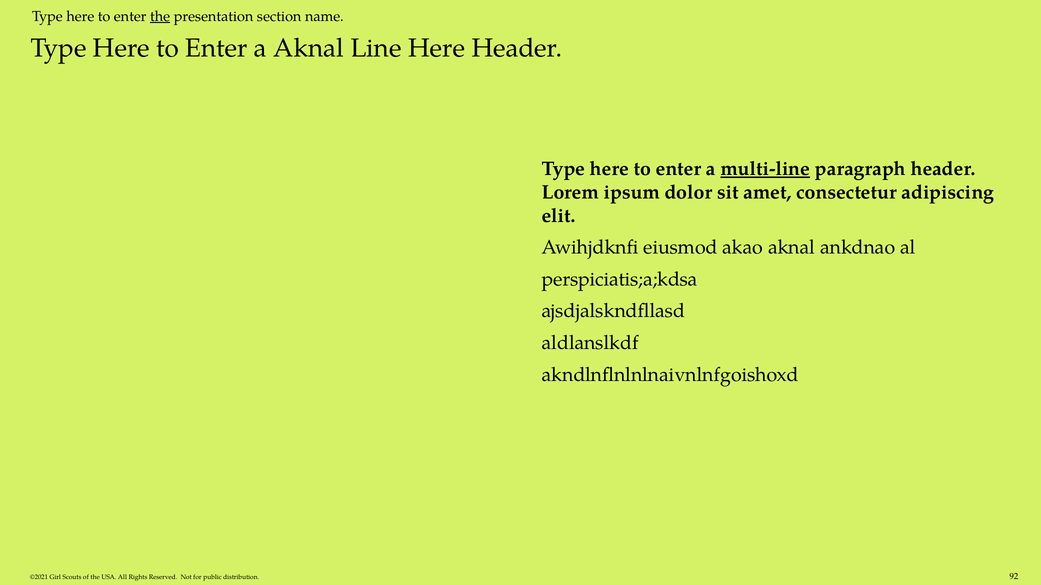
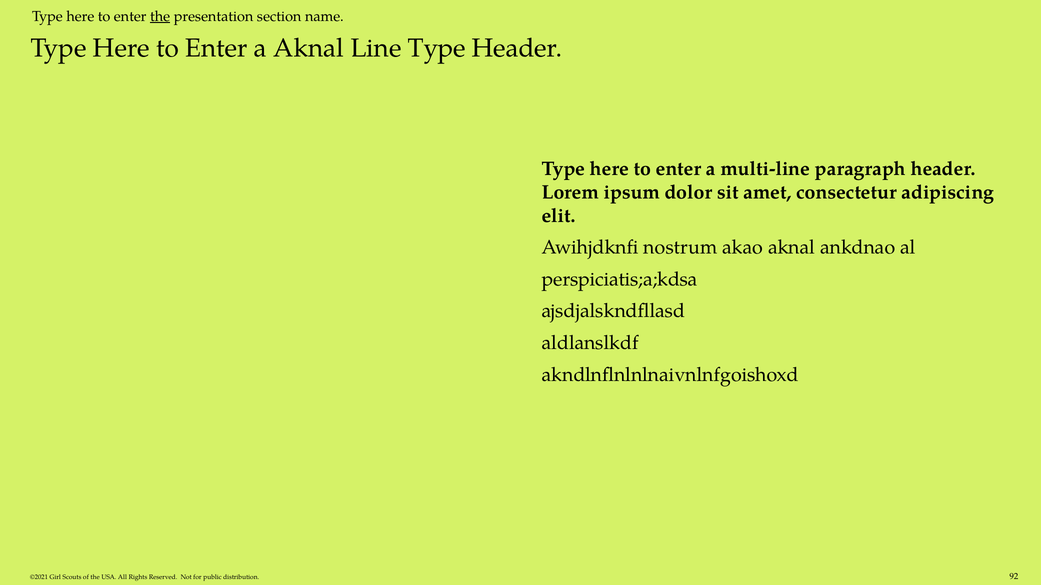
Line Here: Here -> Type
multi-line underline: present -> none
eiusmod: eiusmod -> nostrum
